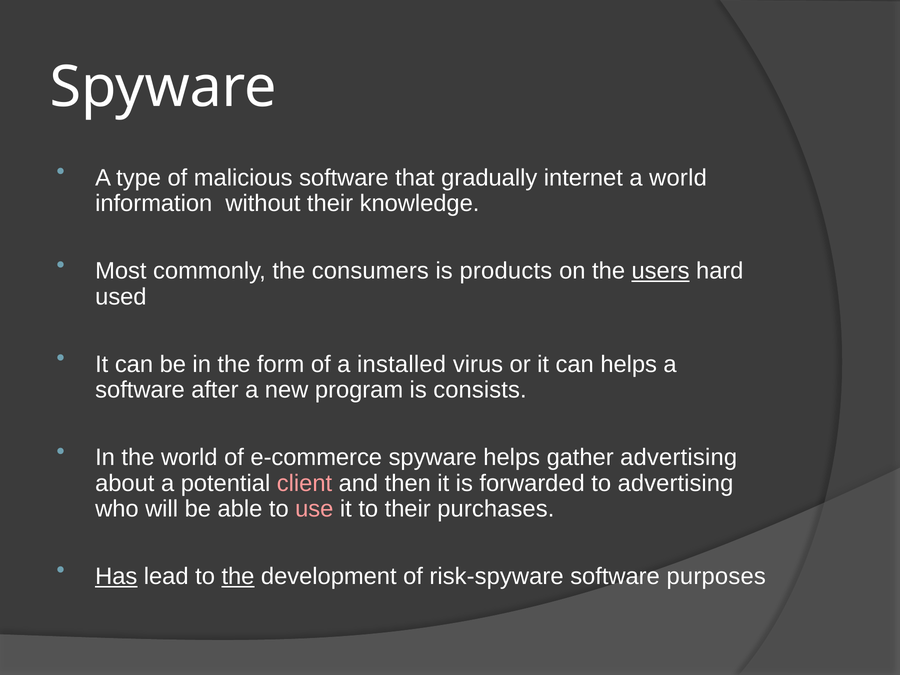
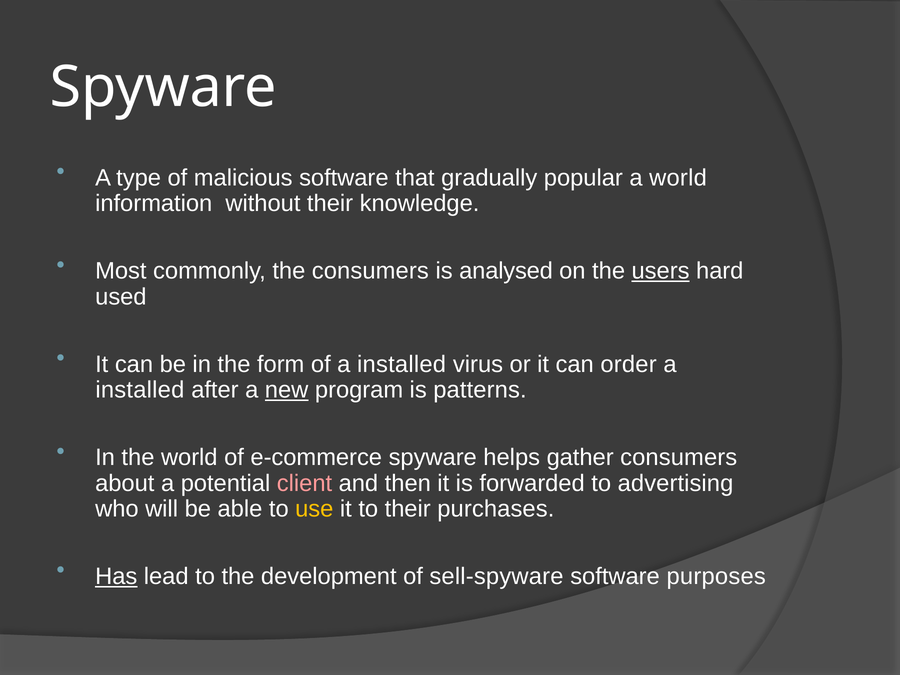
internet: internet -> popular
products: products -> analysed
can helps: helps -> order
software at (140, 390): software -> installed
new underline: none -> present
consists: consists -> patterns
gather advertising: advertising -> consumers
use colour: pink -> yellow
the at (238, 577) underline: present -> none
risk-spyware: risk-spyware -> sell-spyware
